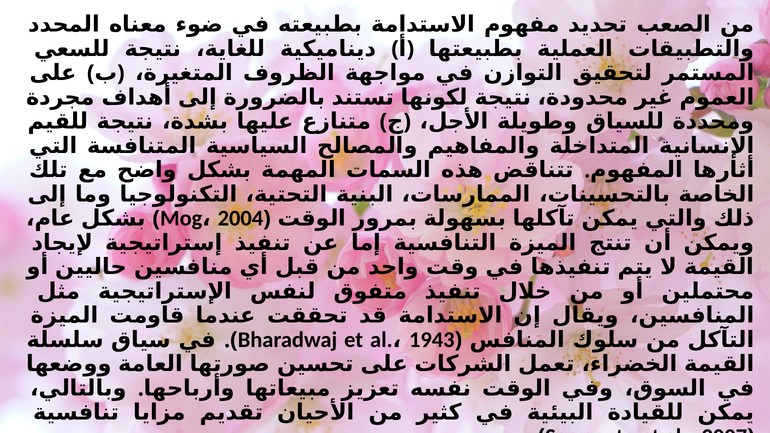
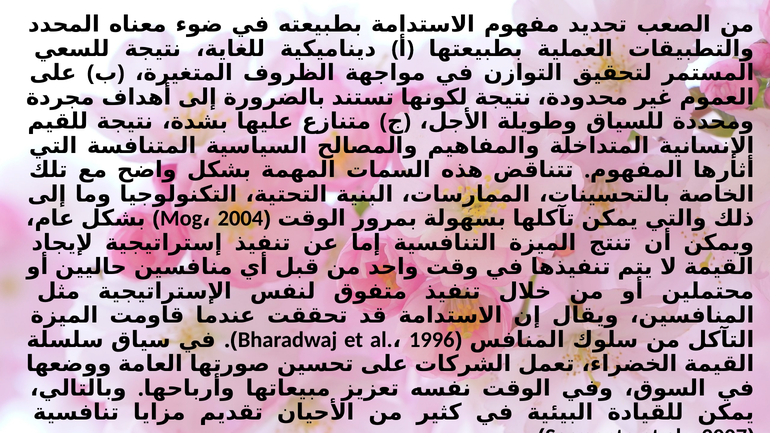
1943: 1943 -> 1996
